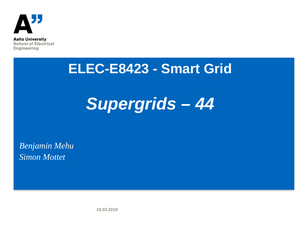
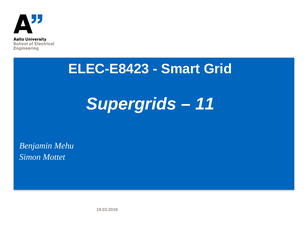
44: 44 -> 11
